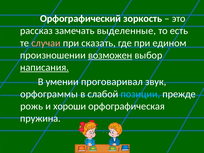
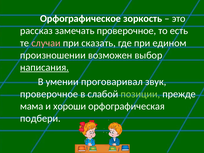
Орфографический: Орфографический -> Орфографическое
замечать выделенные: выделенные -> проверочное
возможен underline: present -> none
орфограммы at (49, 94): орфограммы -> проверочное
позиции colour: light blue -> light green
рожь: рожь -> мама
пружина: пружина -> подбери
